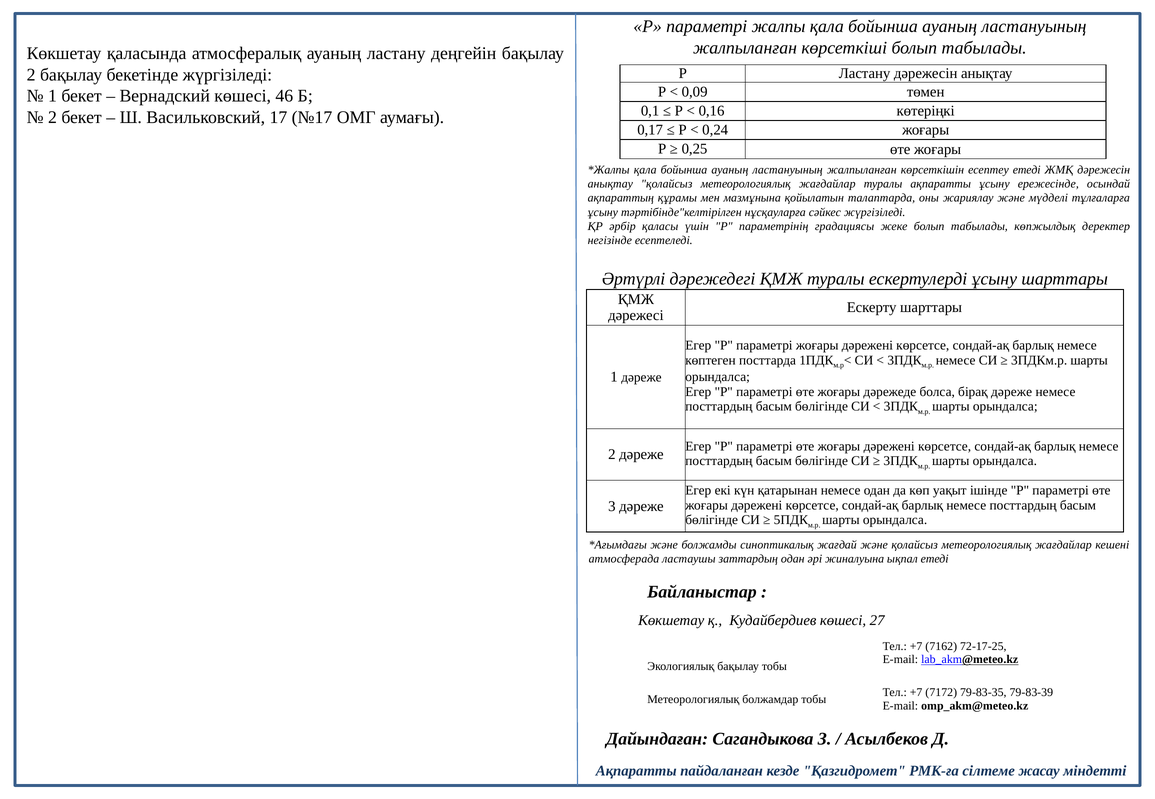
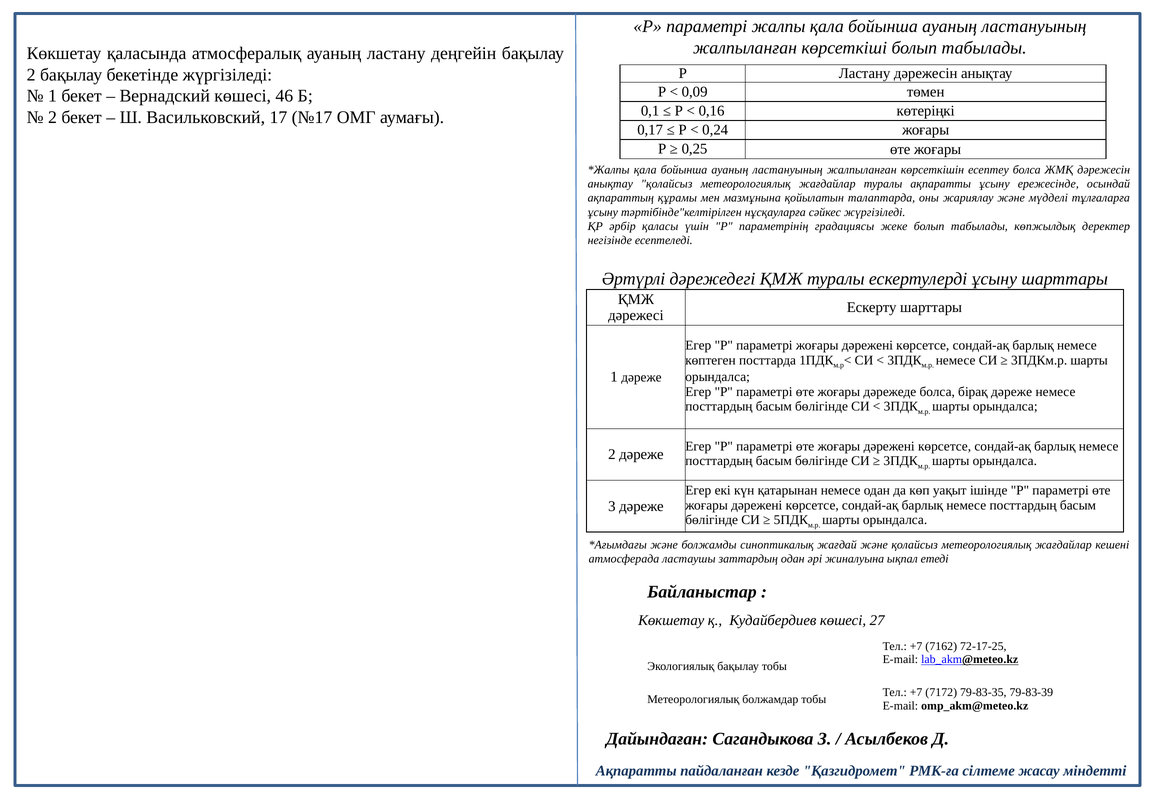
есептеу етеді: етеді -> болса
